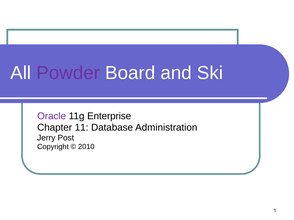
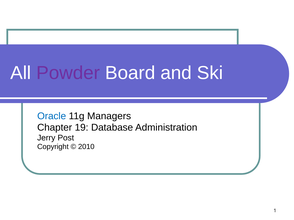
Oracle colour: purple -> blue
Enterprise: Enterprise -> Managers
11: 11 -> 19
